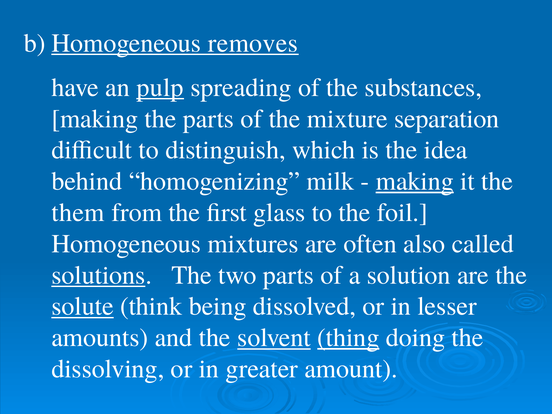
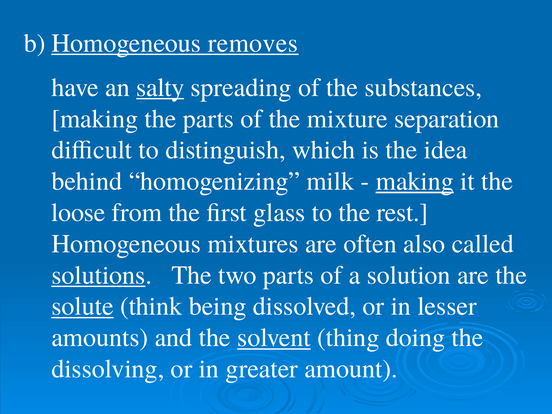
pulp: pulp -> salty
them: them -> loose
foil: foil -> rest
thing underline: present -> none
